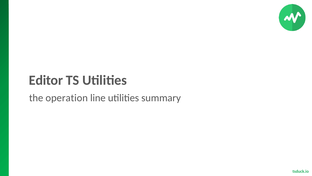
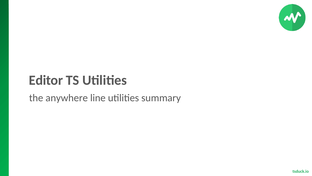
operation: operation -> anywhere
